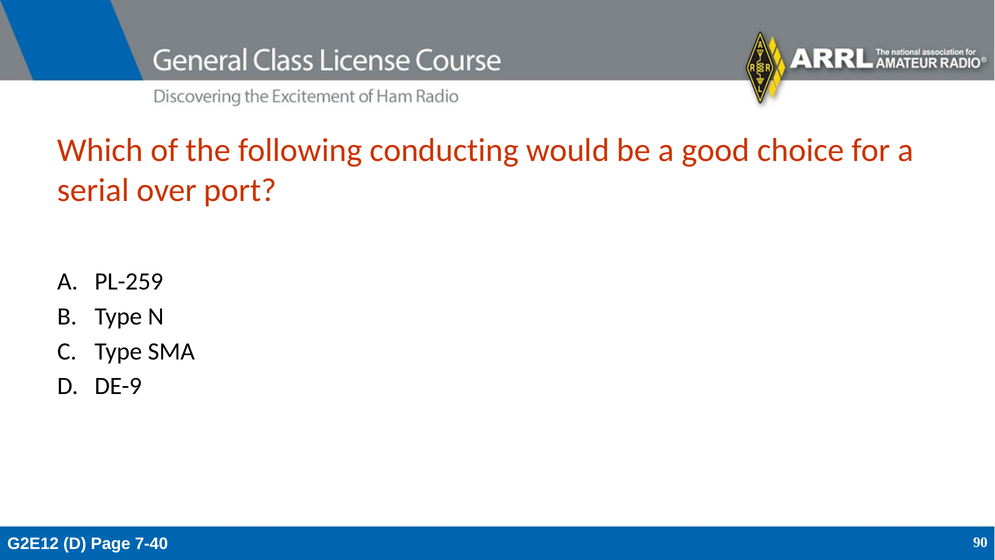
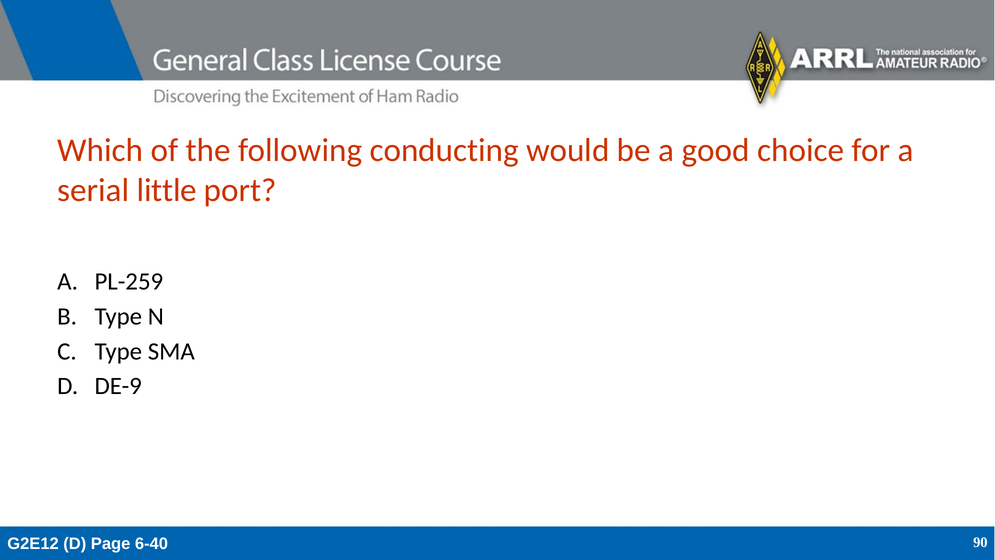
over: over -> little
7-40: 7-40 -> 6-40
